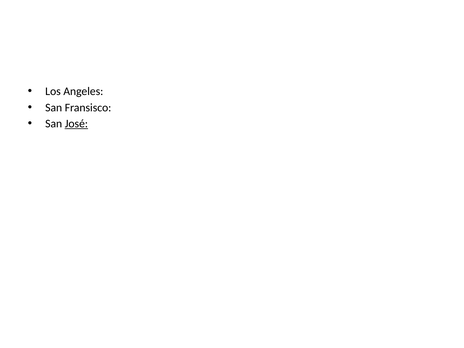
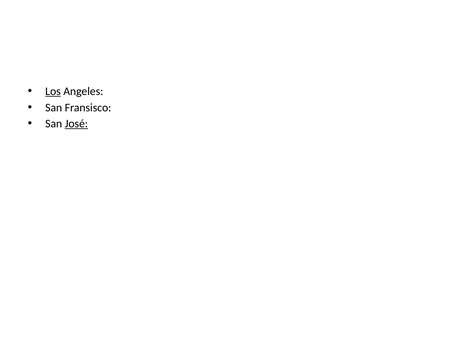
Los underline: none -> present
